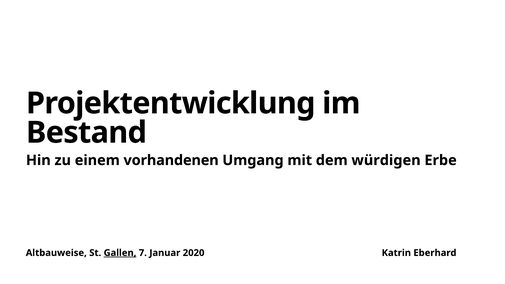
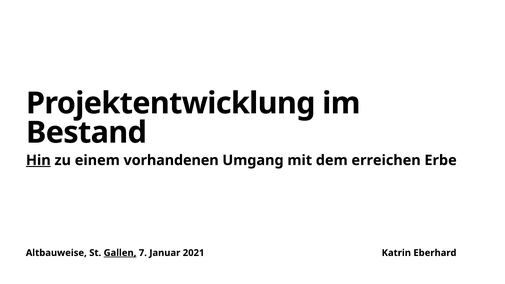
Hin underline: none -> present
würdigen: würdigen -> erreichen
2020: 2020 -> 2021
